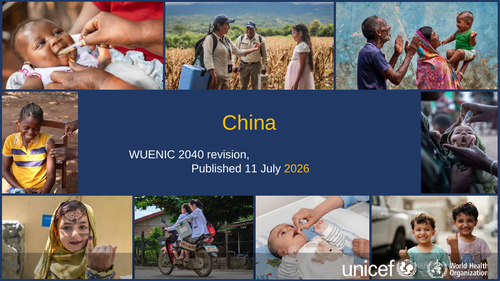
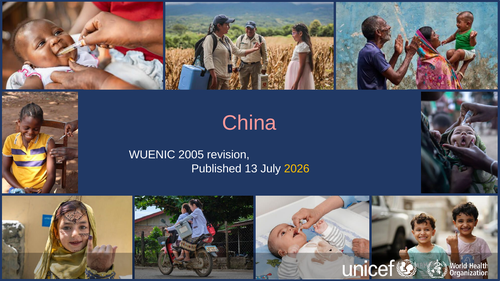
China colour: yellow -> pink
2040: 2040 -> 2005
11: 11 -> 13
